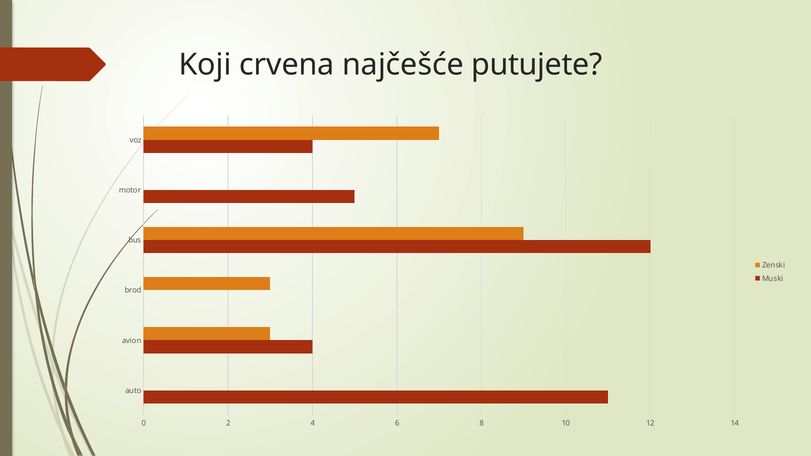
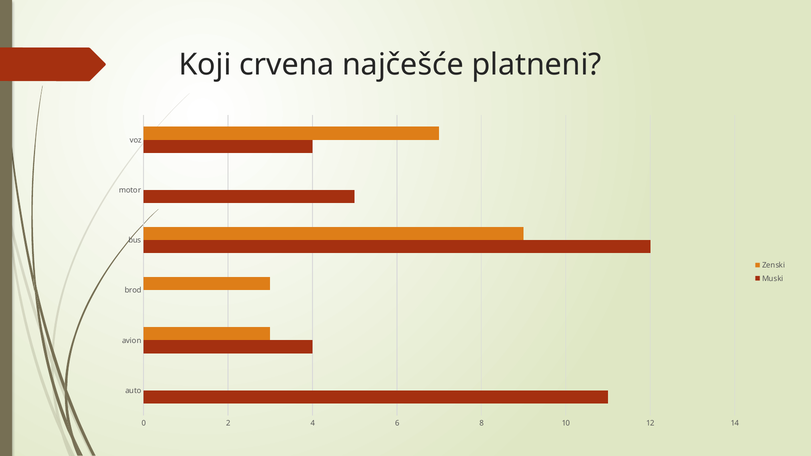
putujete: putujete -> platneni
